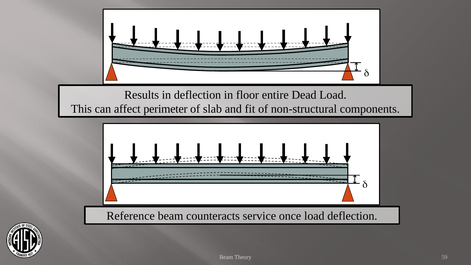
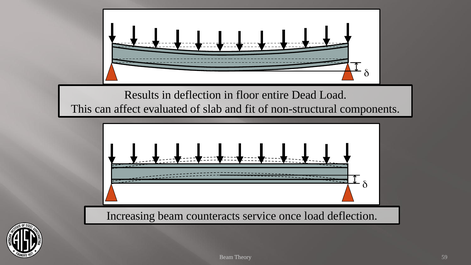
perimeter: perimeter -> evaluated
Reference: Reference -> Increasing
